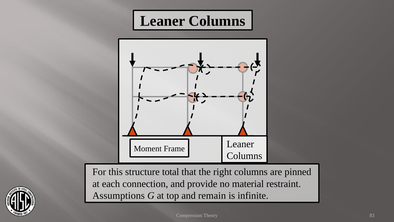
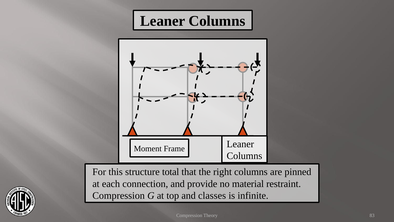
Assumptions at (119, 195): Assumptions -> Compression
remain: remain -> classes
